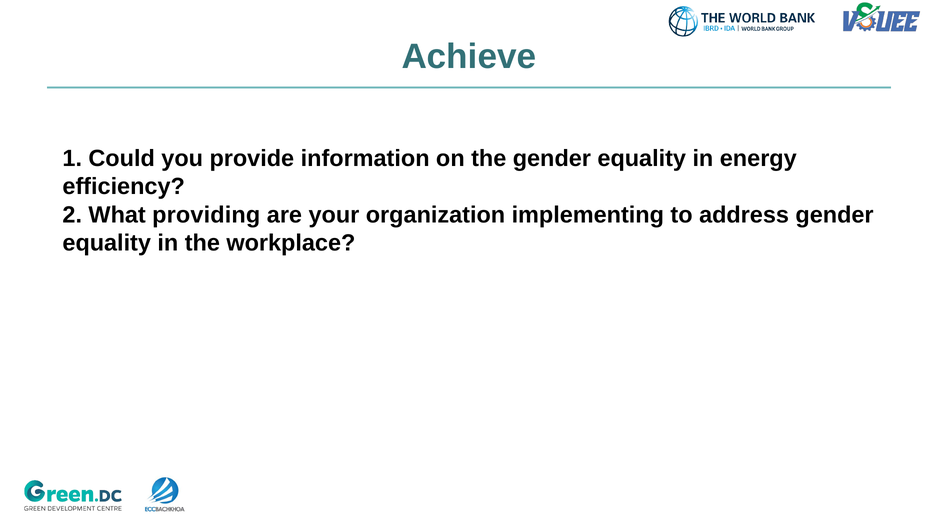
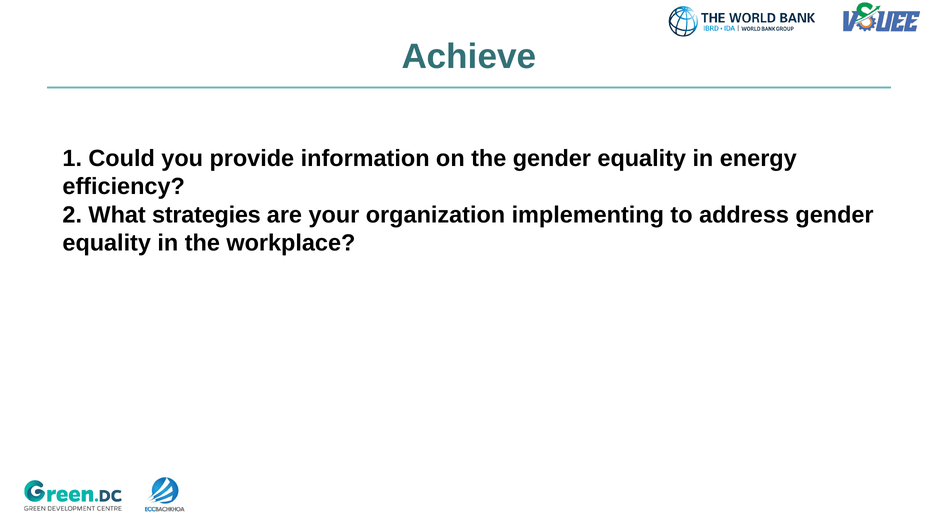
providing: providing -> strategies
